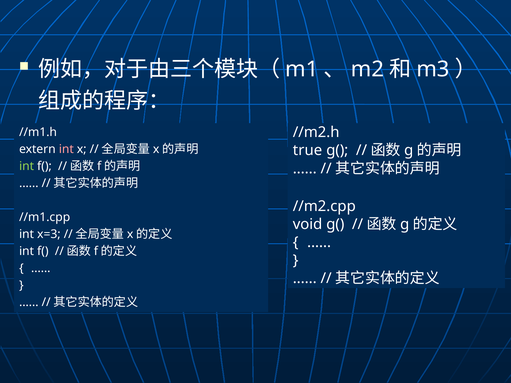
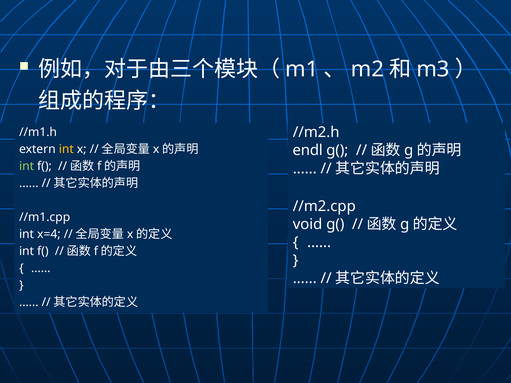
int at (66, 149) colour: pink -> yellow
true: true -> endl
x=3: x=3 -> x=4
